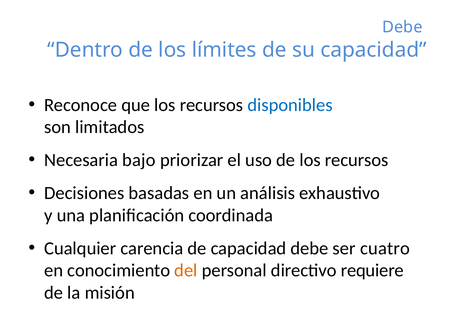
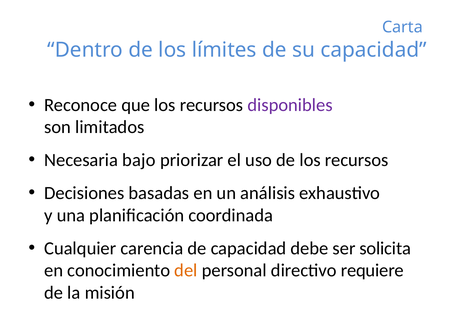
Debe at (402, 27): Debe -> Carta
disponibles colour: blue -> purple
cuatro: cuatro -> solicita
